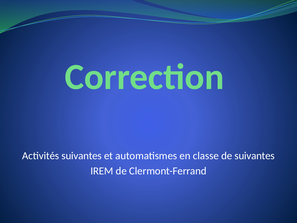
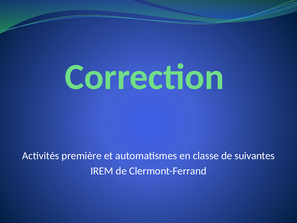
Activités suivantes: suivantes -> première
